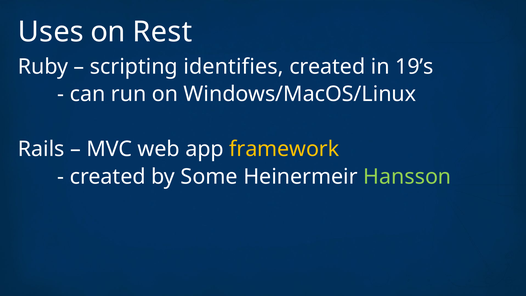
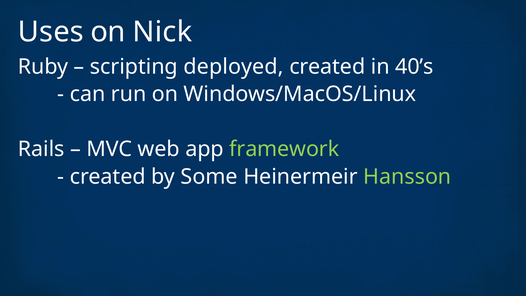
Rest: Rest -> Nick
identifies: identifies -> deployed
19’s: 19’s -> 40’s
framework colour: yellow -> light green
